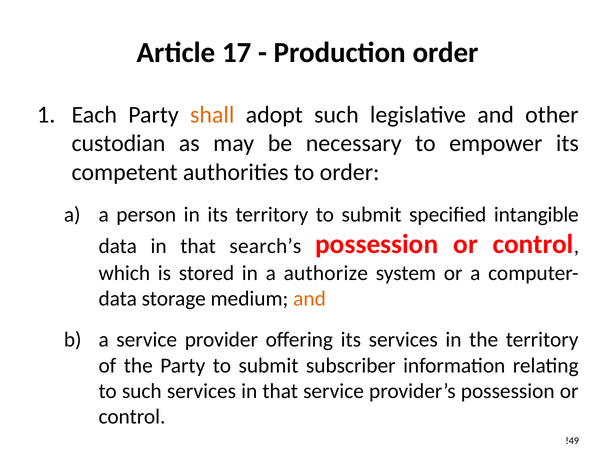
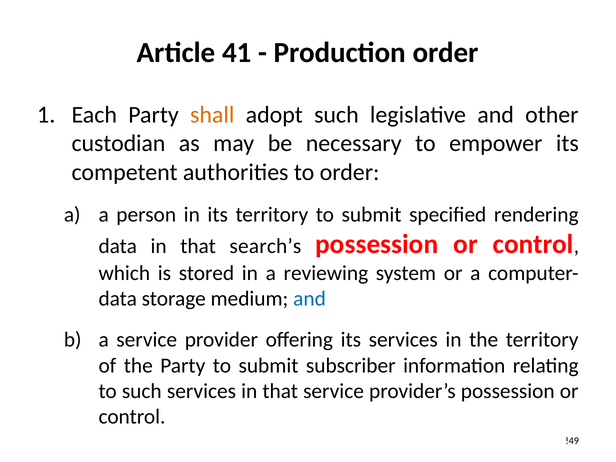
17: 17 -> 41
intangible: intangible -> rendering
authorize: authorize -> reviewing
and at (310, 299) colour: orange -> blue
